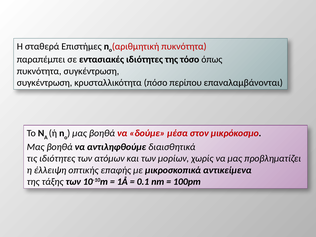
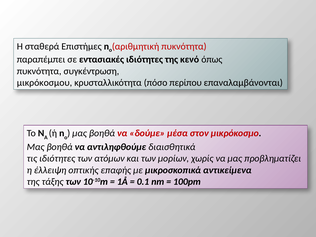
τόσο: τόσο -> κενό
συγκέντρωση at (45, 83): συγκέντρωση -> μικρόκοσμου
